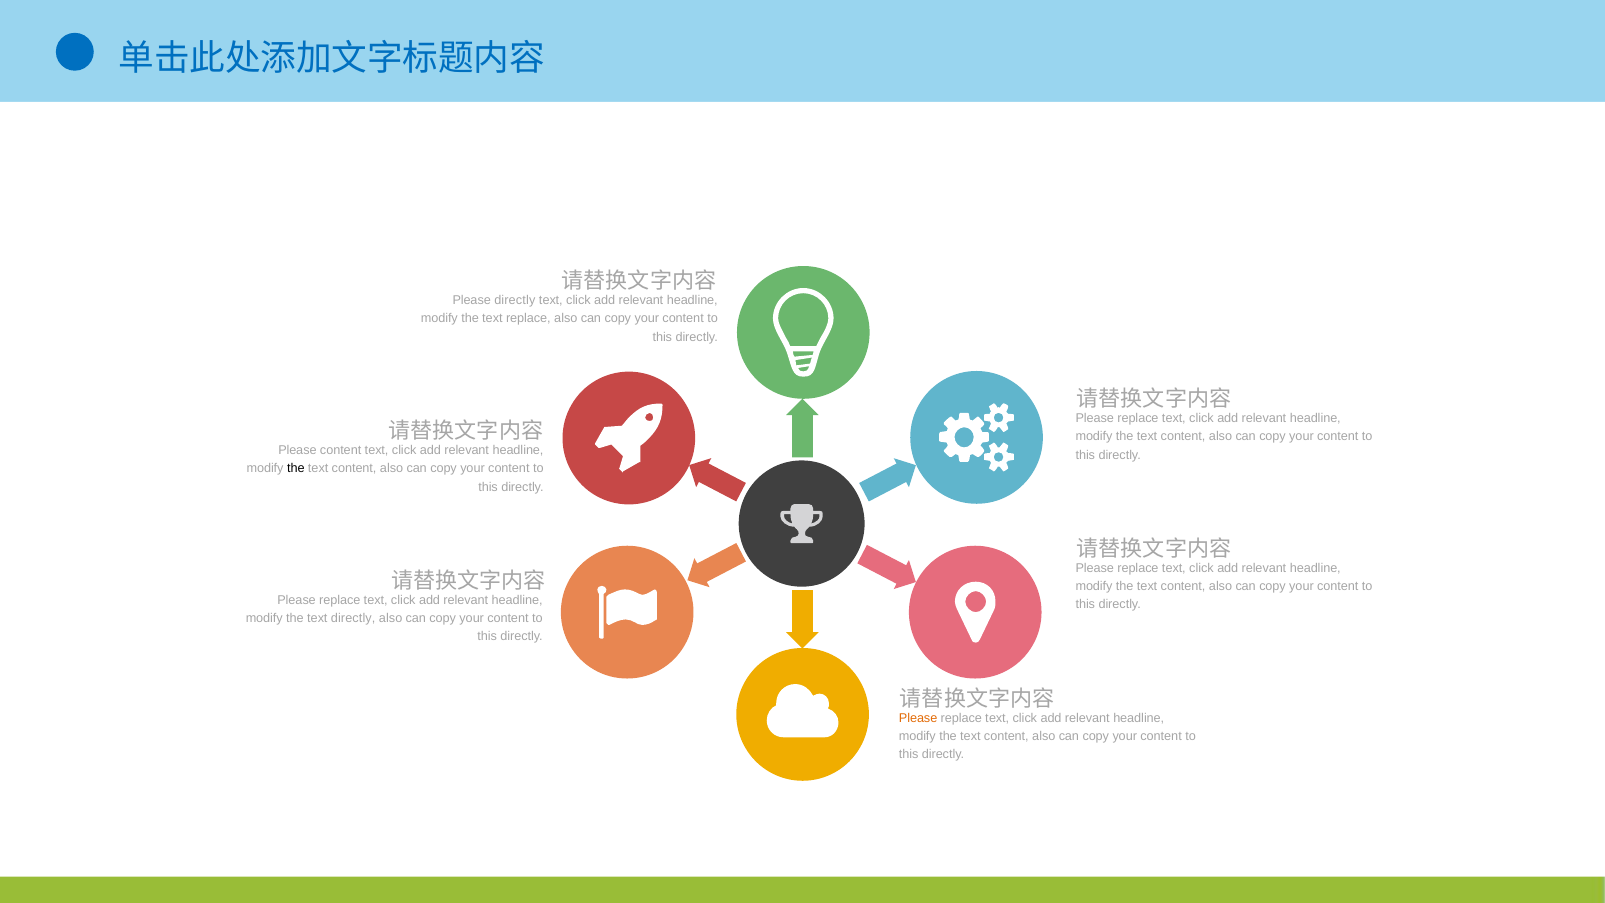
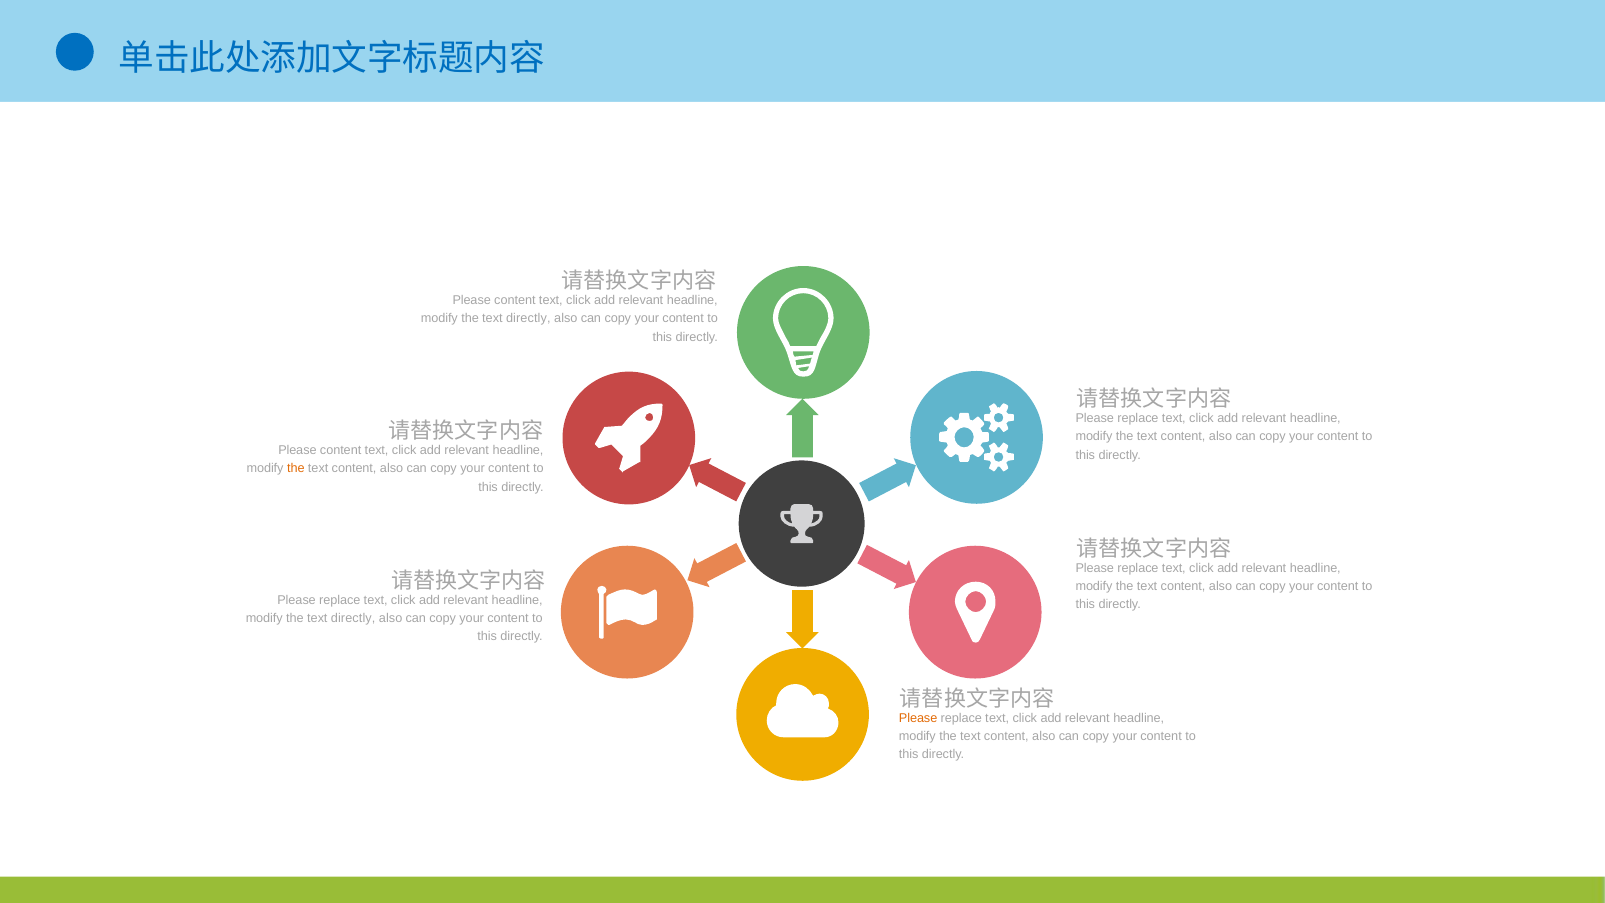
directly at (515, 300): directly -> content
replace at (528, 319): replace -> directly
the at (296, 468) colour: black -> orange
